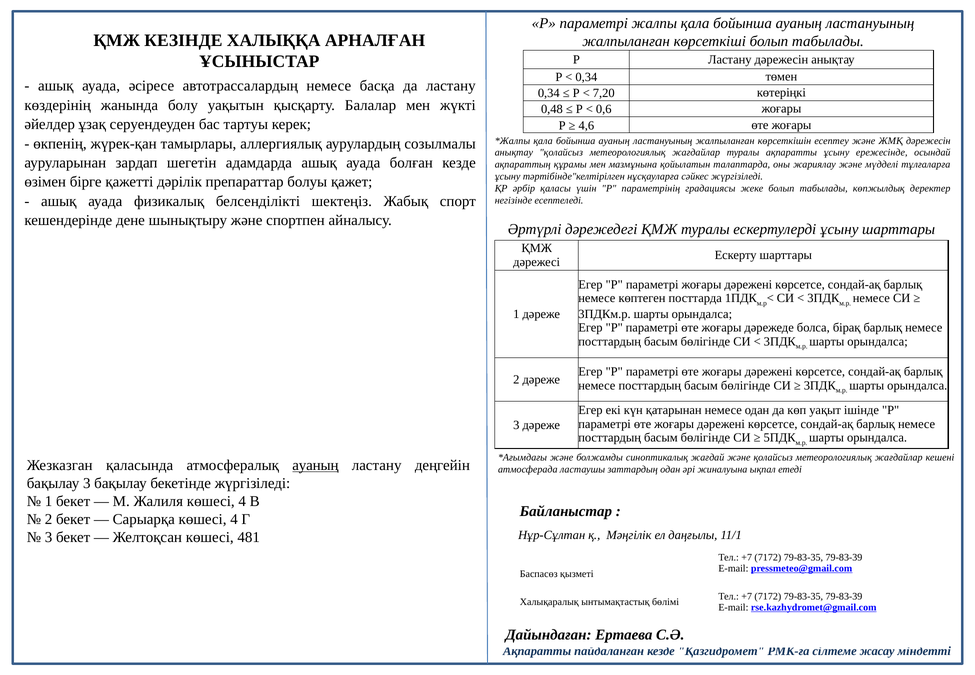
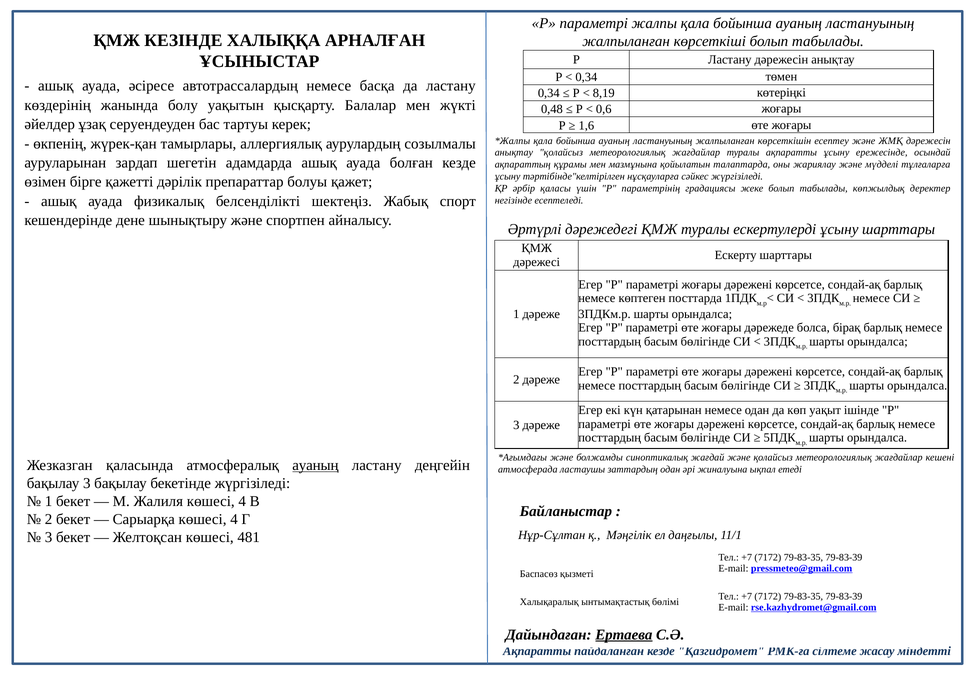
7,20: 7,20 -> 8,19
4,6: 4,6 -> 1,6
Ертаева underline: none -> present
